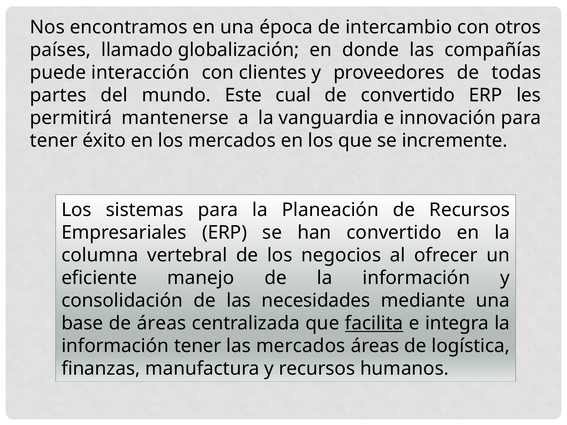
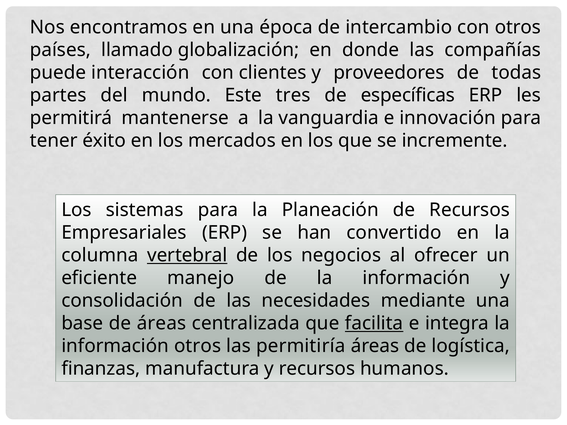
cual: cual -> tres
de convertido: convertido -> específicas
vertebral underline: none -> present
información tener: tener -> otros
las mercados: mercados -> permitiría
